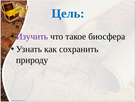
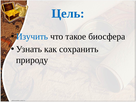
Изучить colour: purple -> blue
